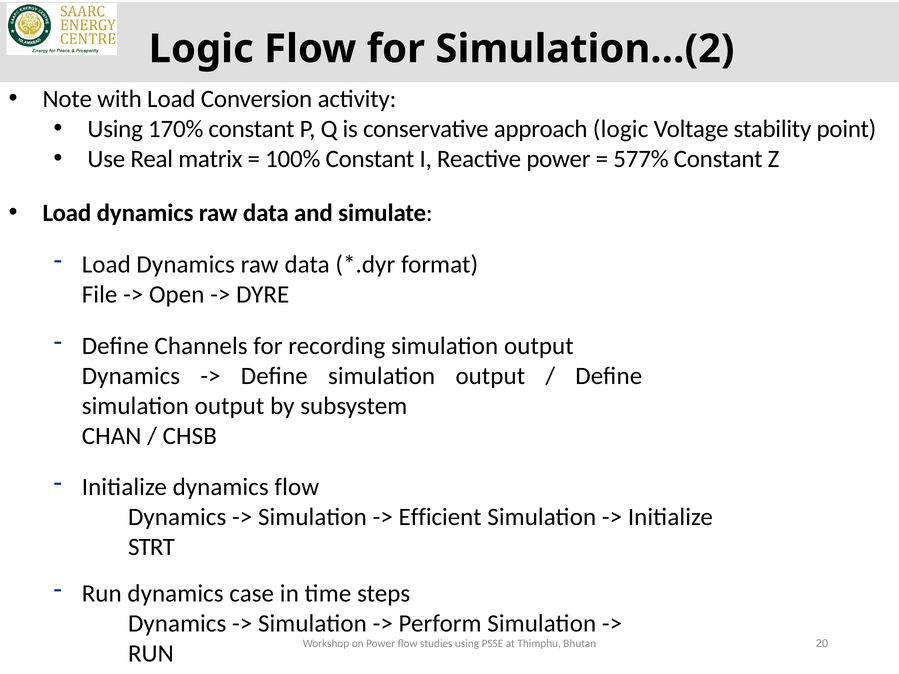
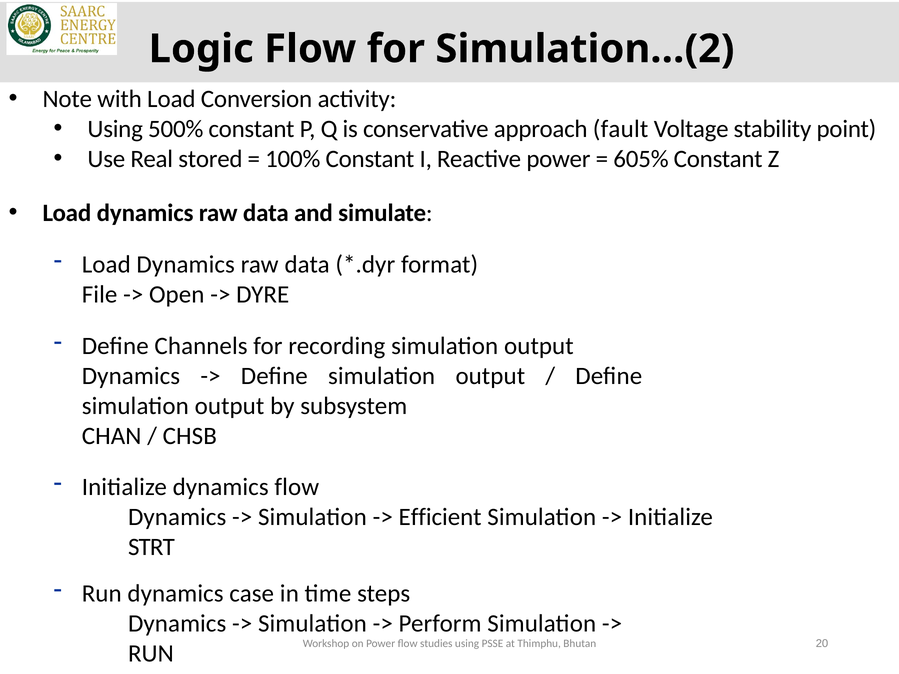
170%: 170% -> 500%
approach logic: logic -> fault
matrix: matrix -> stored
577%: 577% -> 605%
